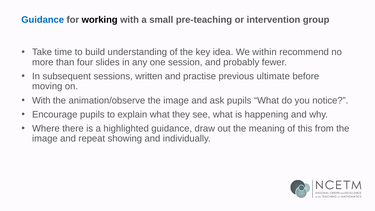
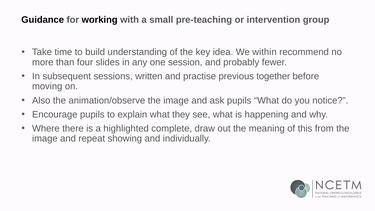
Guidance at (43, 20) colour: blue -> black
ultimate: ultimate -> together
With at (41, 100): With -> Also
highlighted guidance: guidance -> complete
